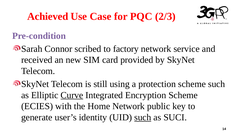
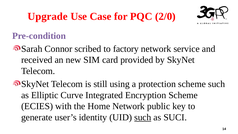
Achieved: Achieved -> Upgrade
2/3: 2/3 -> 2/0
Curve underline: present -> none
